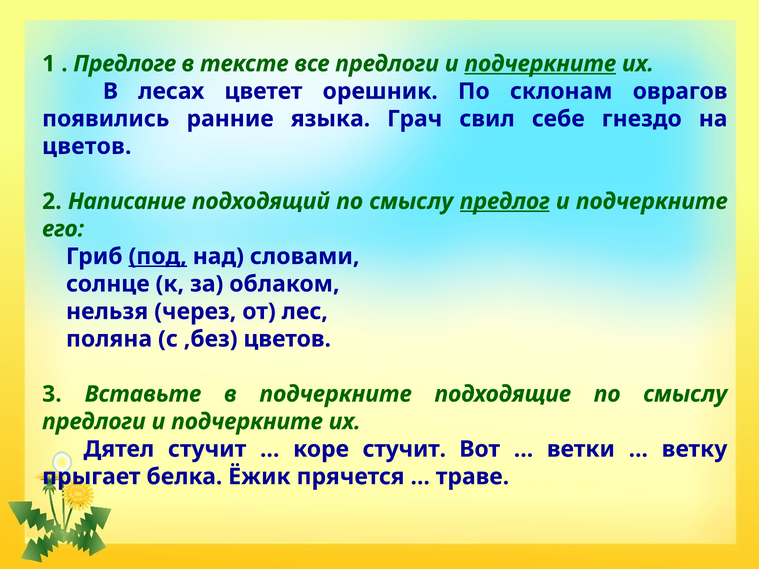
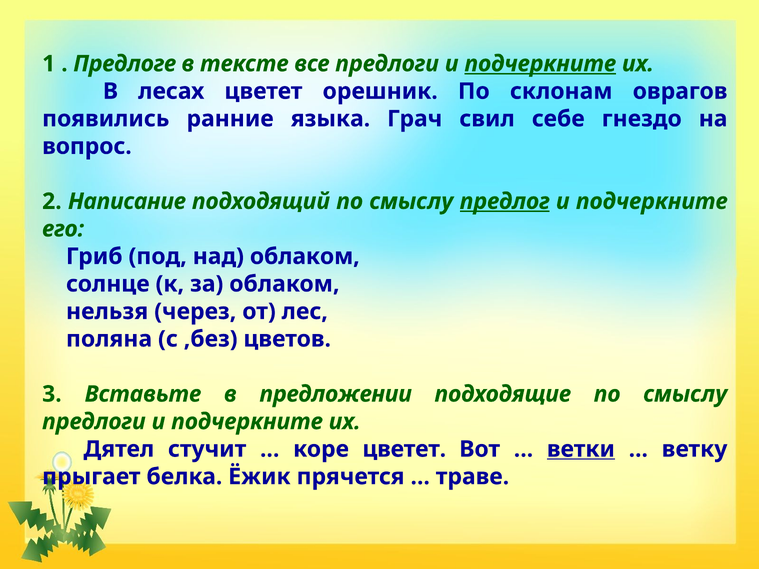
цветов at (87, 146): цветов -> вопрос
под underline: present -> none
над словами: словами -> облаком
в подчеркните: подчеркните -> предложении
коре стучит: стучит -> цветет
ветки underline: none -> present
